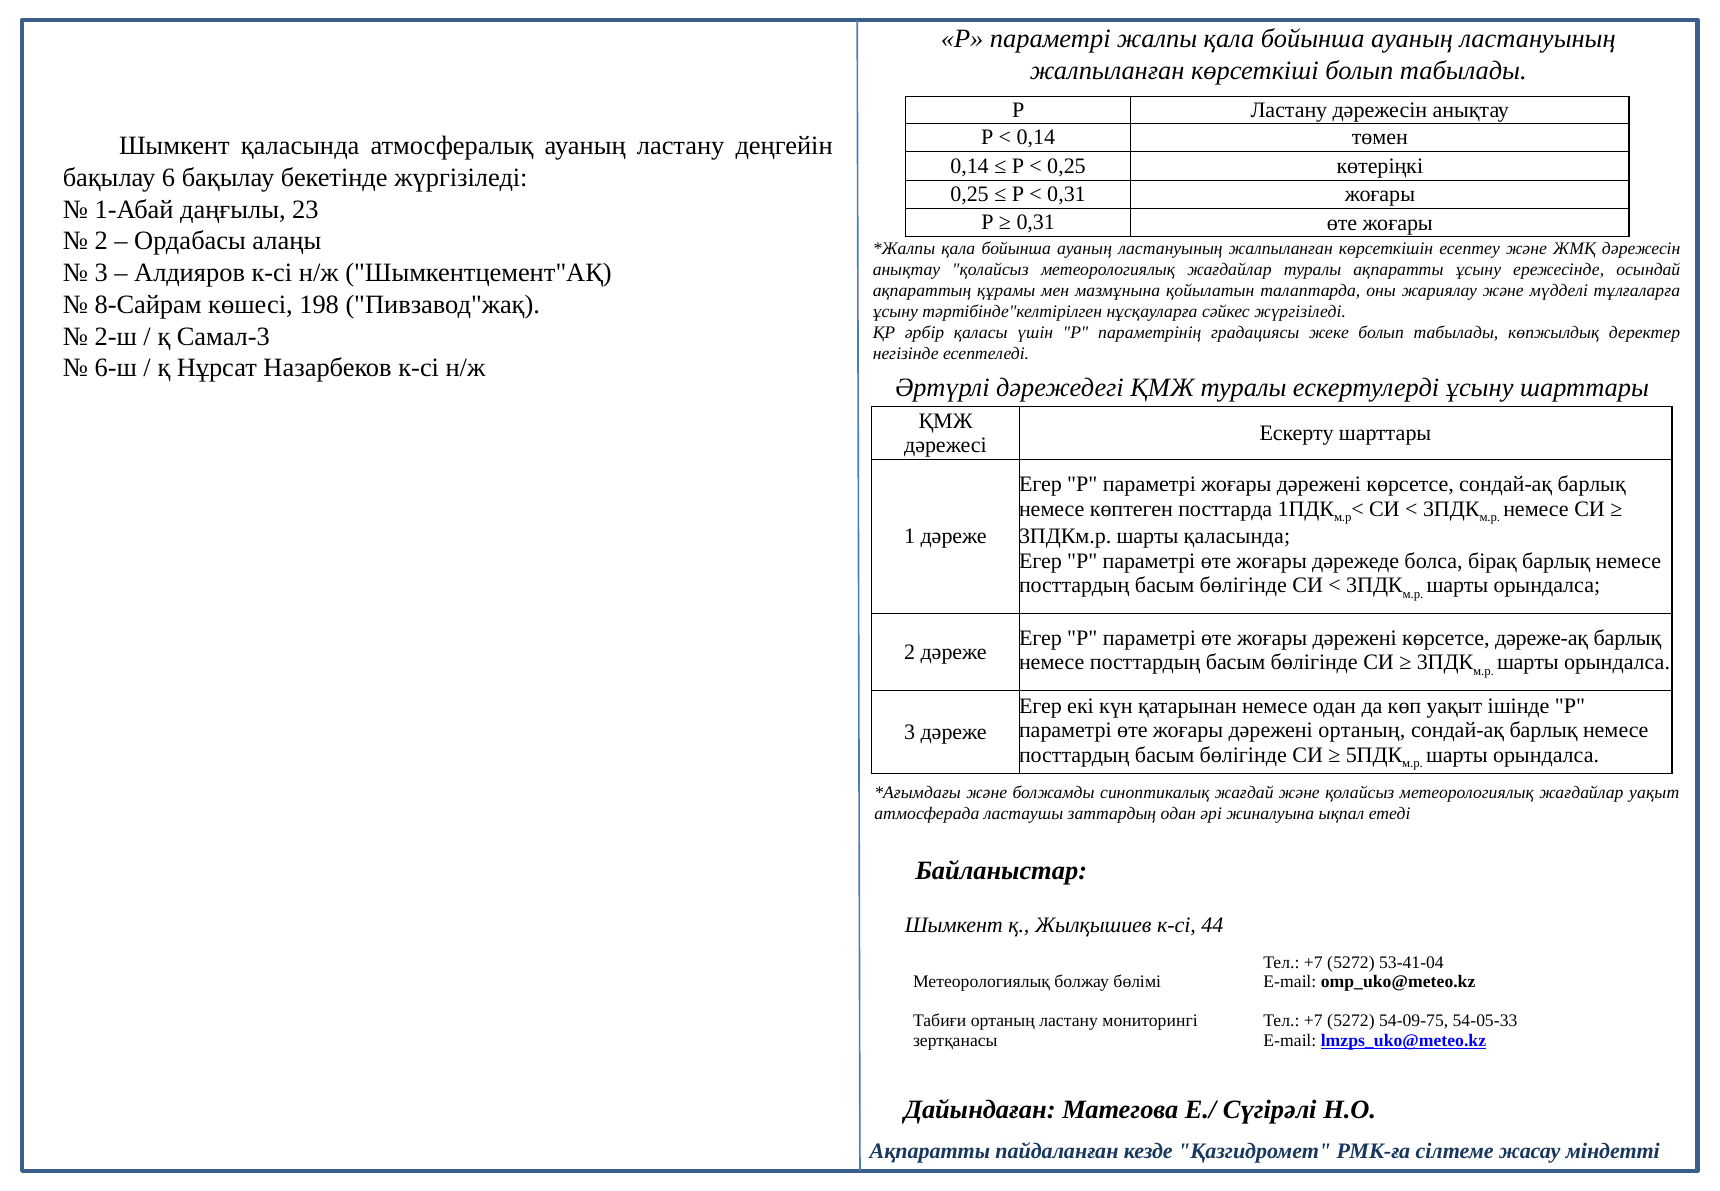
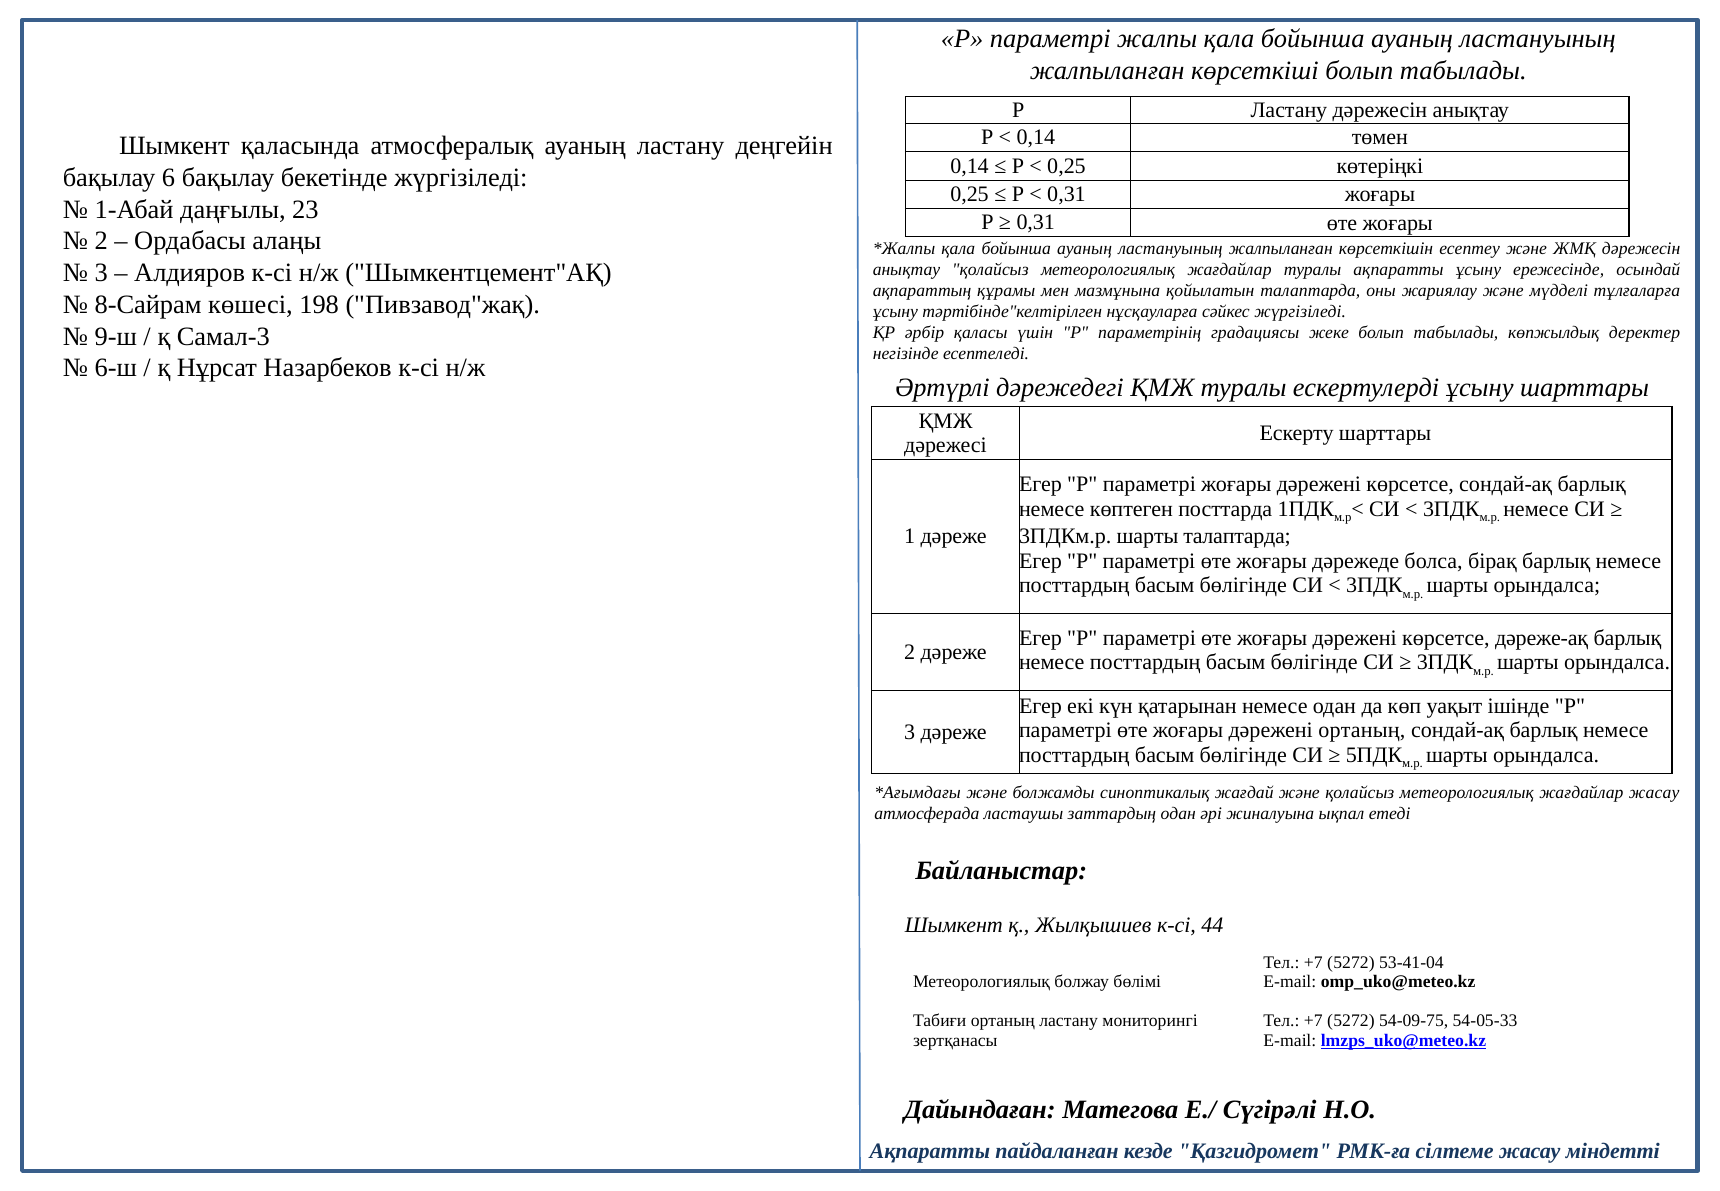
2-ш: 2-ш -> 9-ш
шарты қаласында: қаласында -> талаптарда
жағдайлар уақыт: уақыт -> жасау
